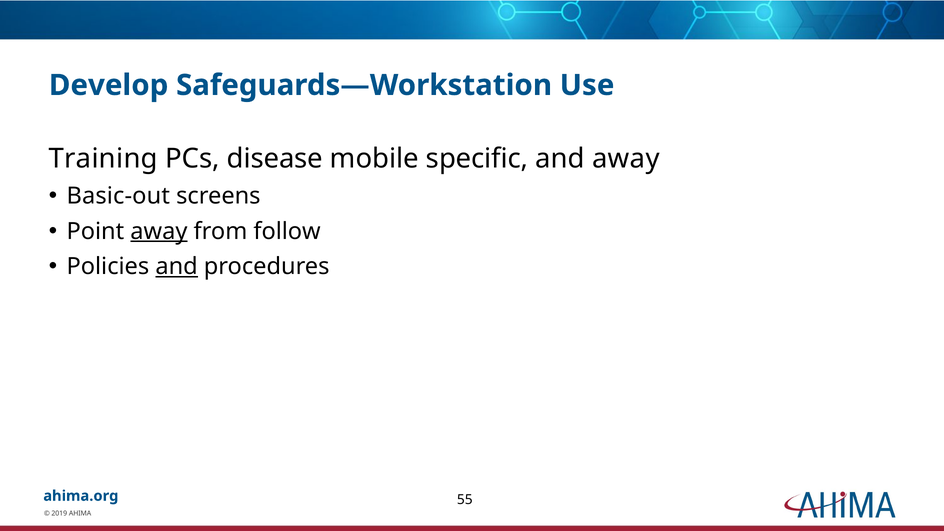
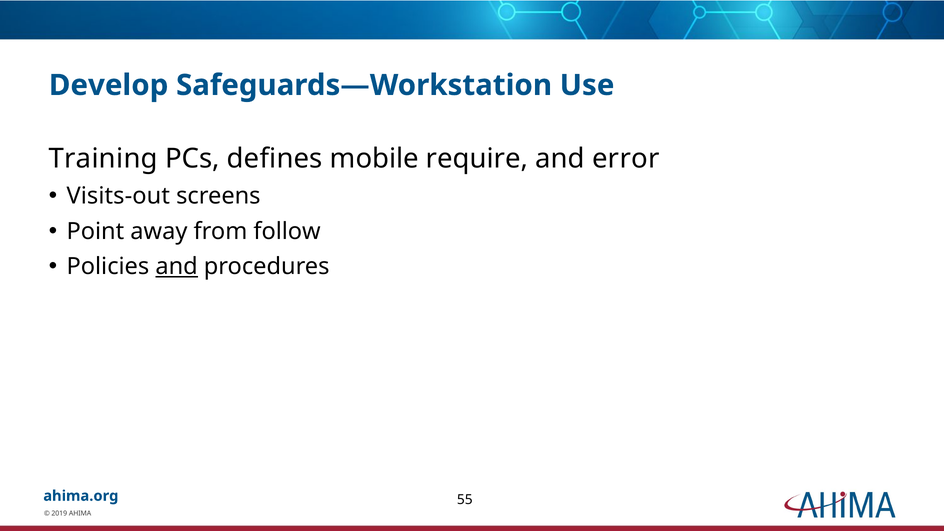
disease: disease -> defines
specific: specific -> require
and away: away -> error
Basic-out: Basic-out -> Visits-out
away at (159, 231) underline: present -> none
